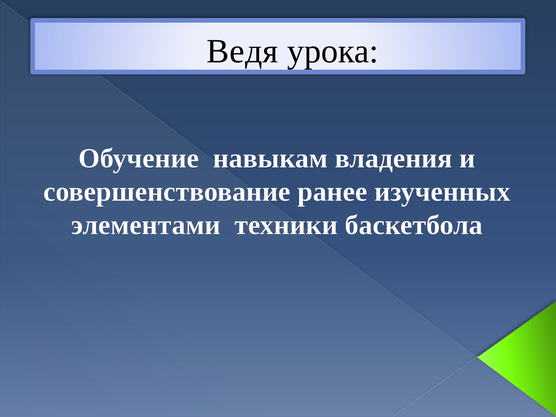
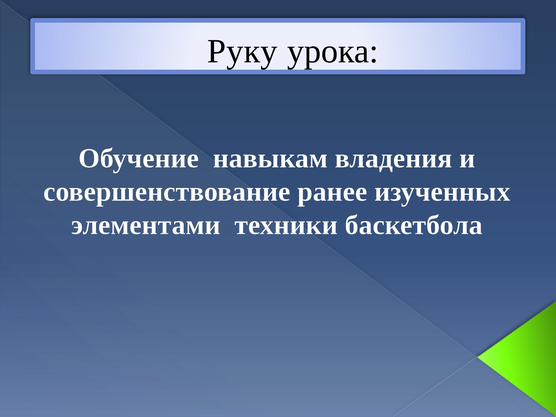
Ведя: Ведя -> Руку
